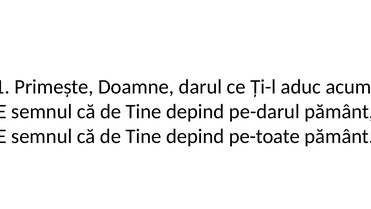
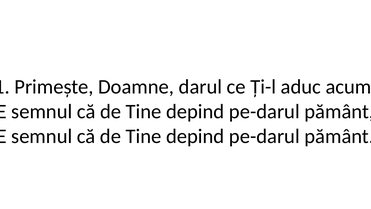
pe-toate at (264, 136): pe-toate -> pe-darul
